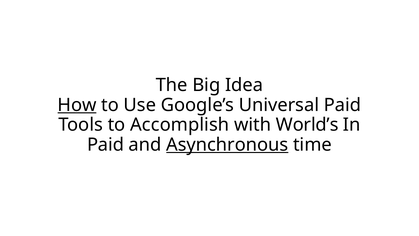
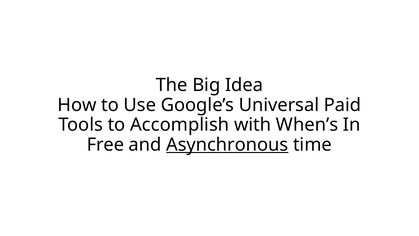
How underline: present -> none
World’s: World’s -> When’s
Paid at (106, 144): Paid -> Free
